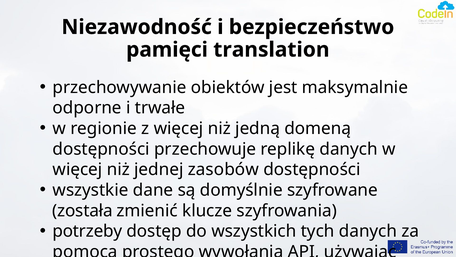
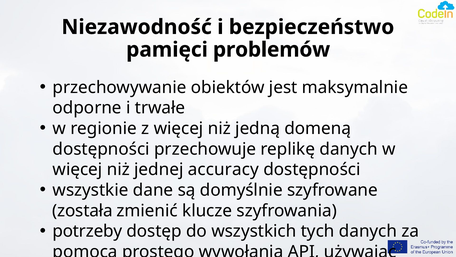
translation: translation -> problemów
zasobów: zasobów -> accuracy
